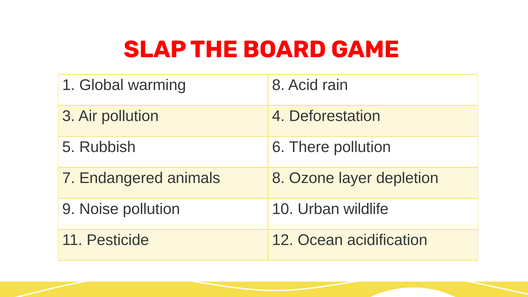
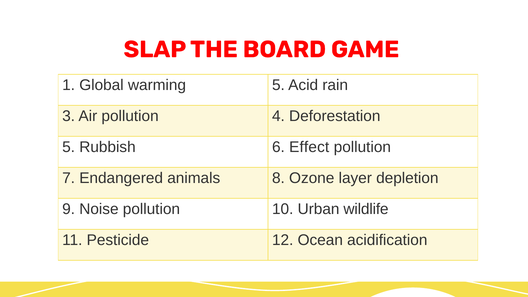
warming 8: 8 -> 5
There: There -> Effect
